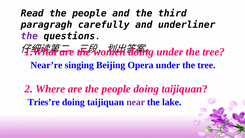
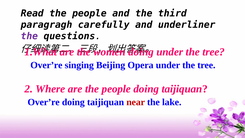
Near’re at (46, 65): Near’re -> Over’re
Tries’re at (44, 102): Tries’re -> Over’re
near colour: purple -> red
